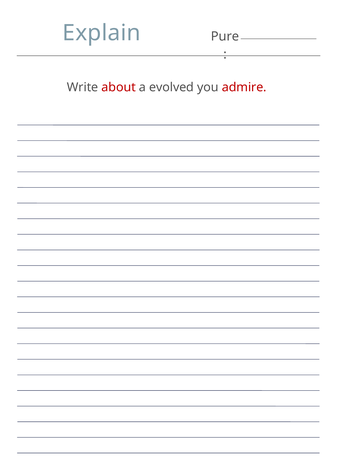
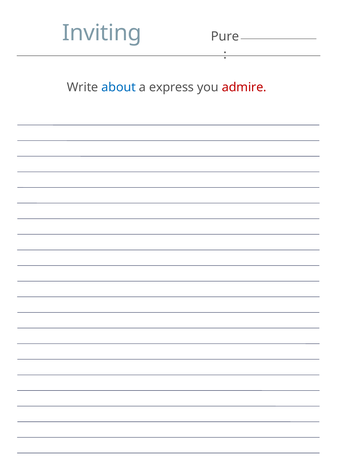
Explain: Explain -> Inviting
about colour: red -> blue
evolved: evolved -> express
